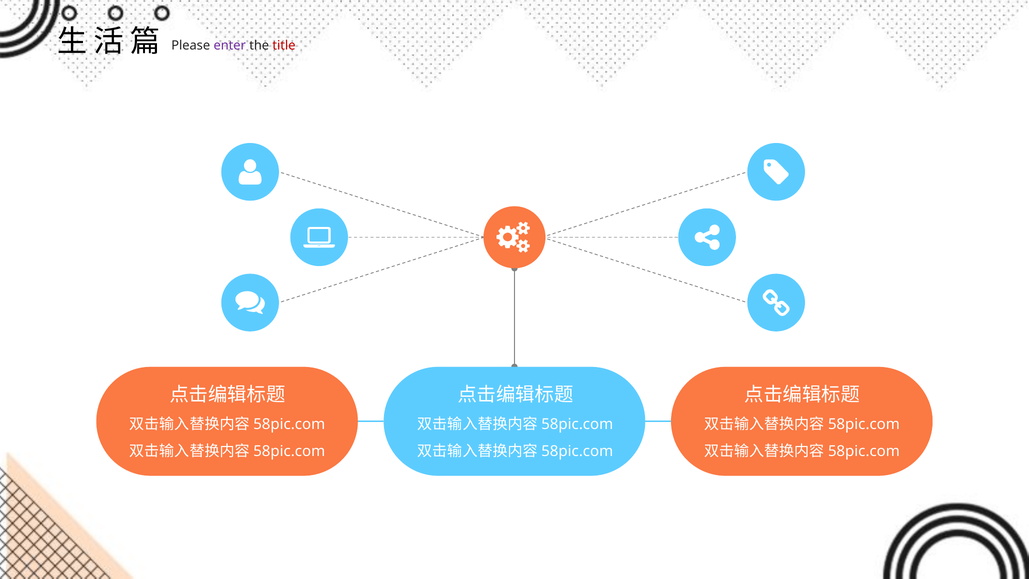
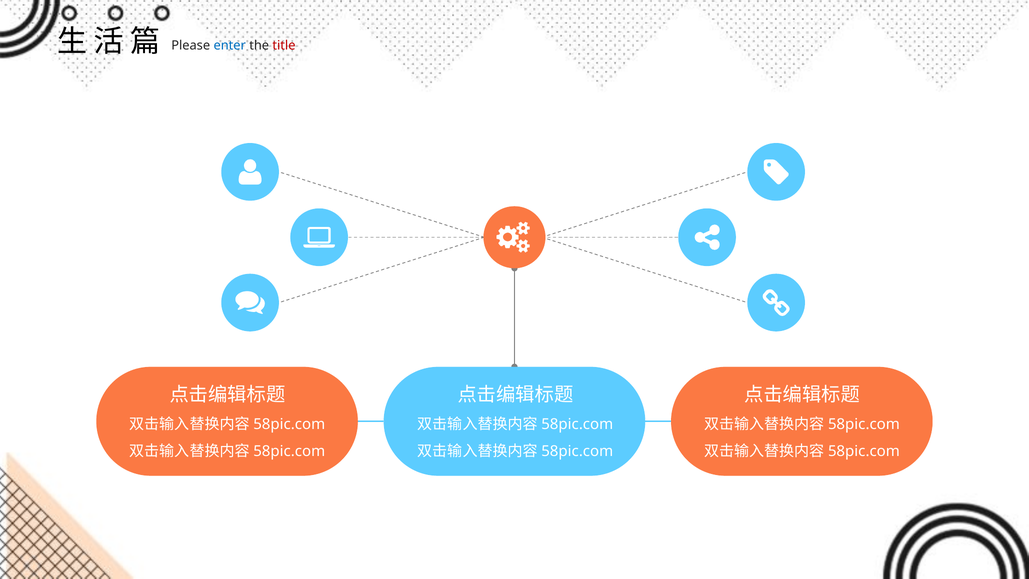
enter colour: purple -> blue
